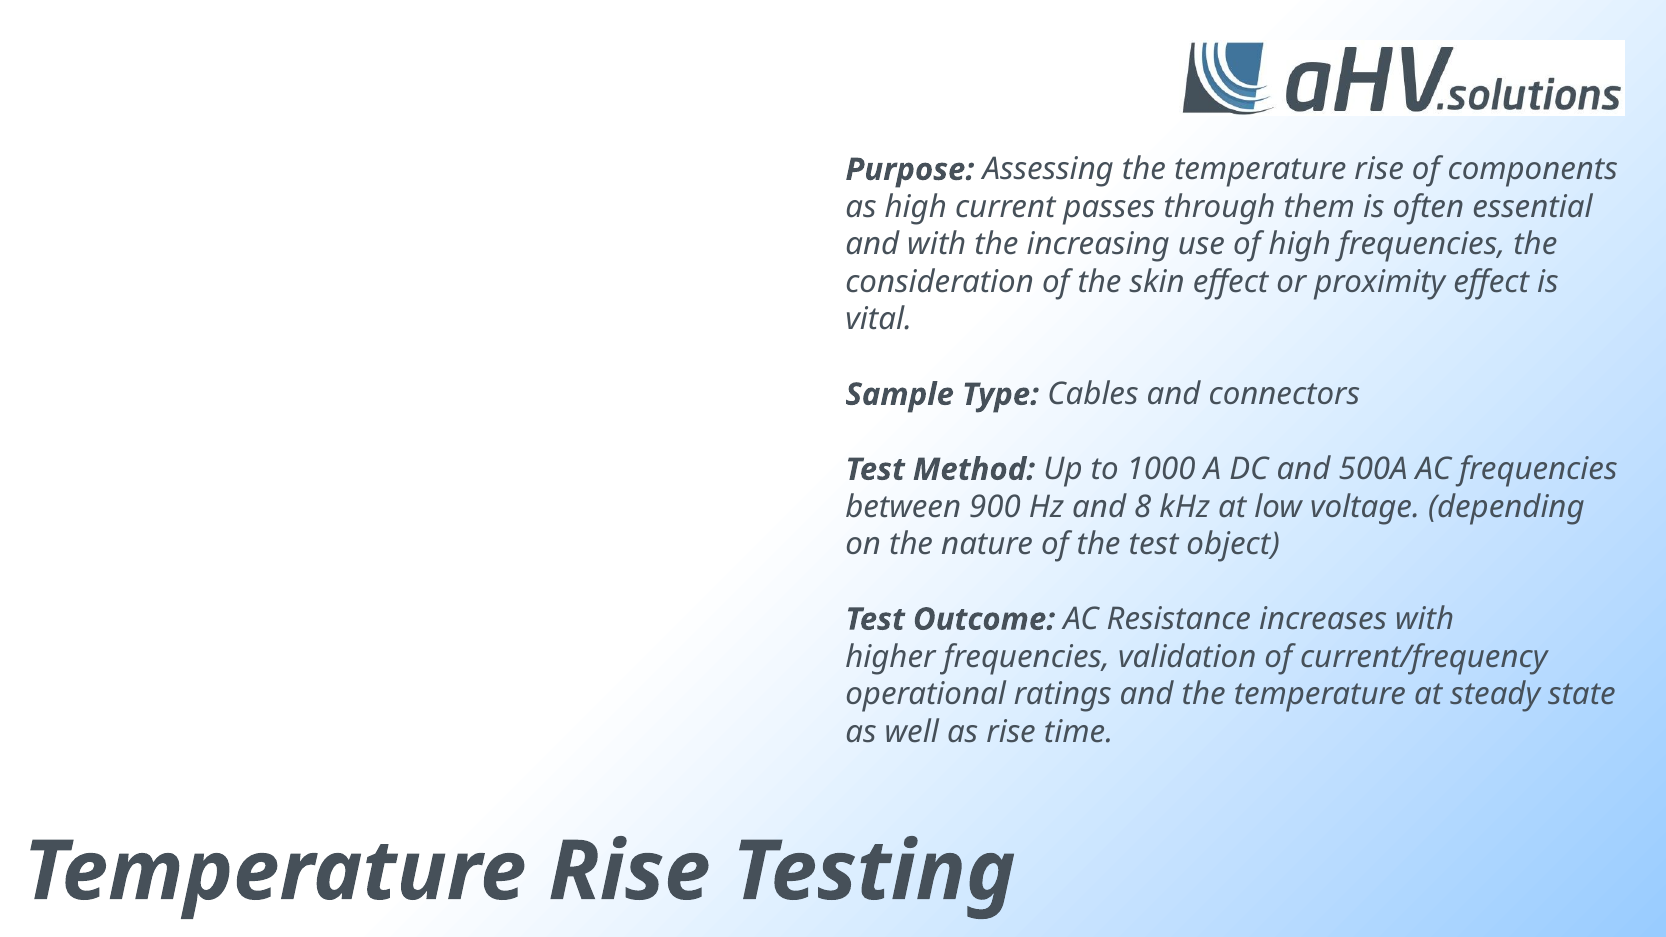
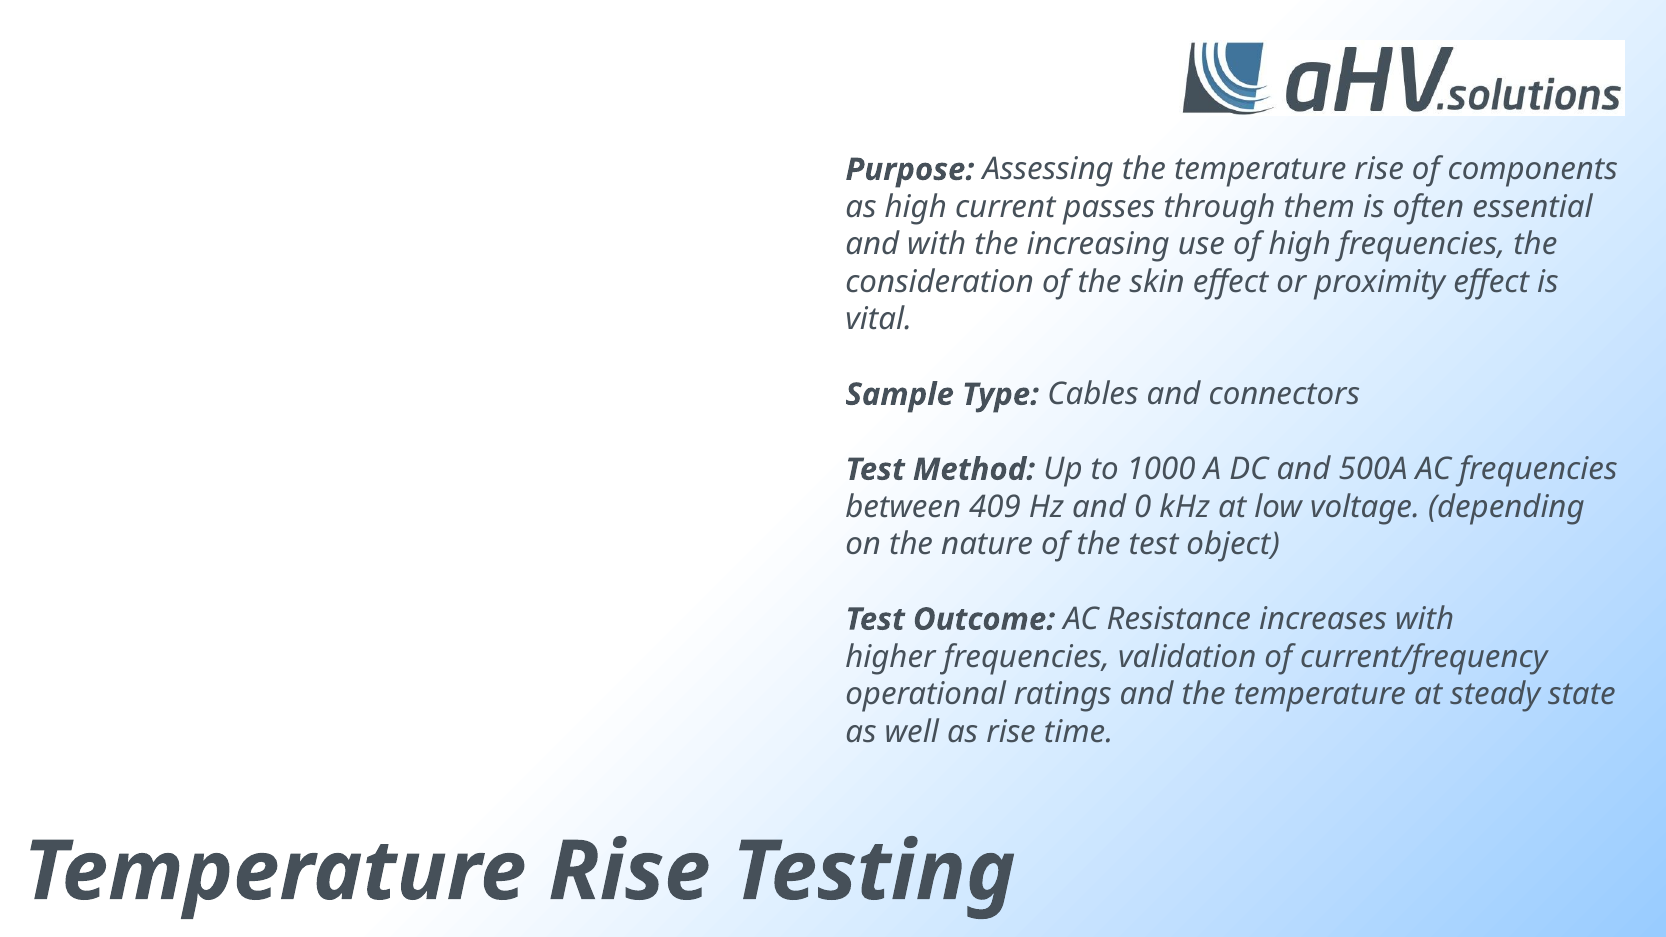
900: 900 -> 409
8: 8 -> 0
